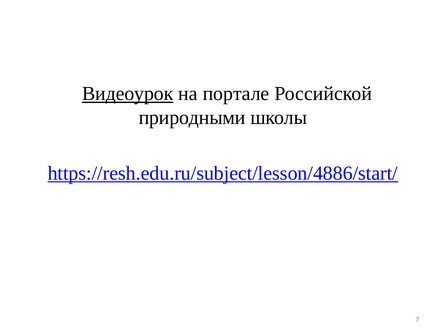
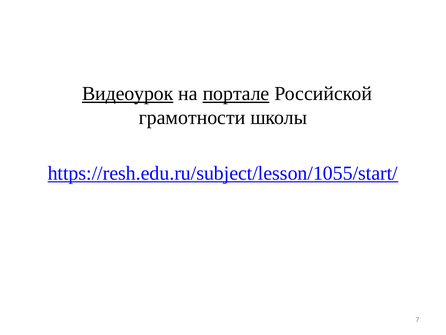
портале underline: none -> present
природными: природными -> грамотности
https://resh.edu.ru/subject/lesson/4886/start/: https://resh.edu.ru/subject/lesson/4886/start/ -> https://resh.edu.ru/subject/lesson/1055/start/
